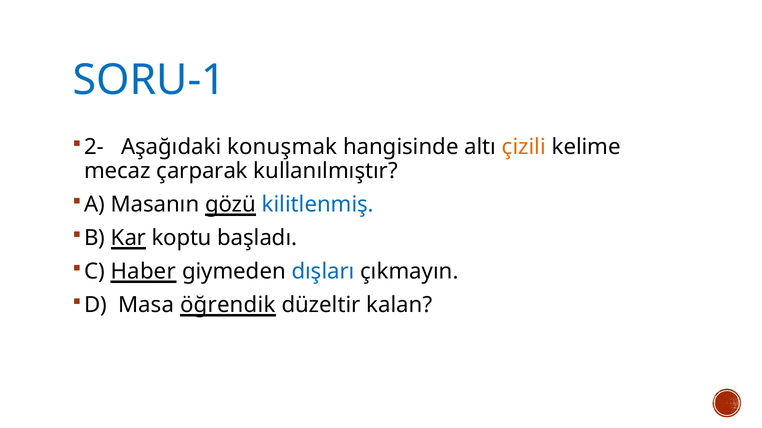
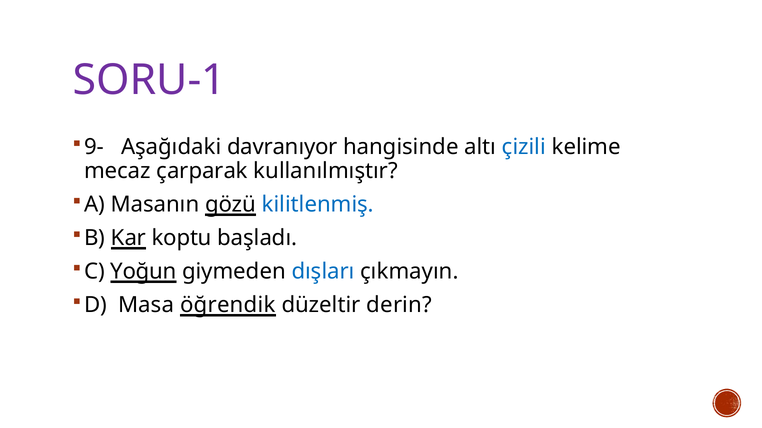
SORU-1 colour: blue -> purple
2-: 2- -> 9-
konuşmak: konuşmak -> davranıyor
çizili colour: orange -> blue
Haber: Haber -> Yoğun
kalan: kalan -> derin
